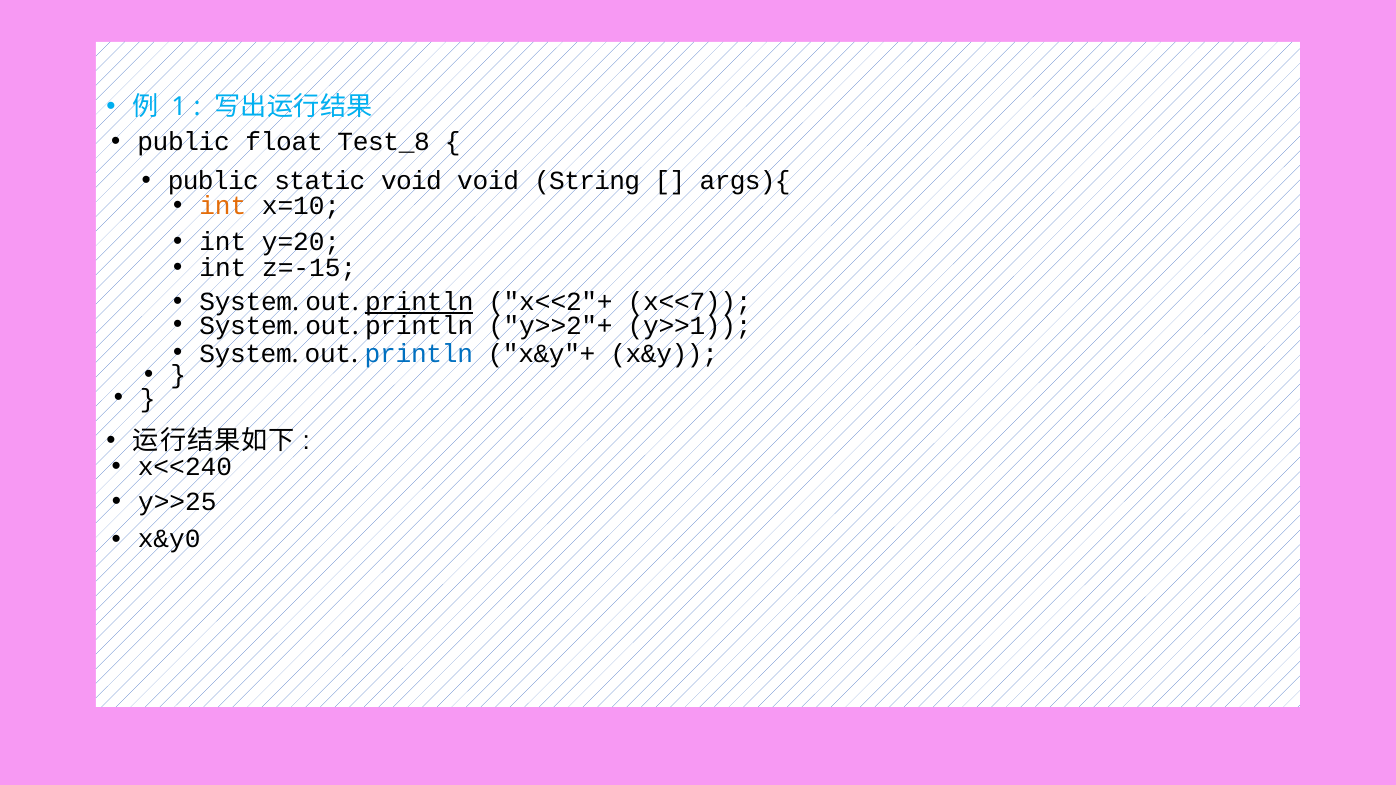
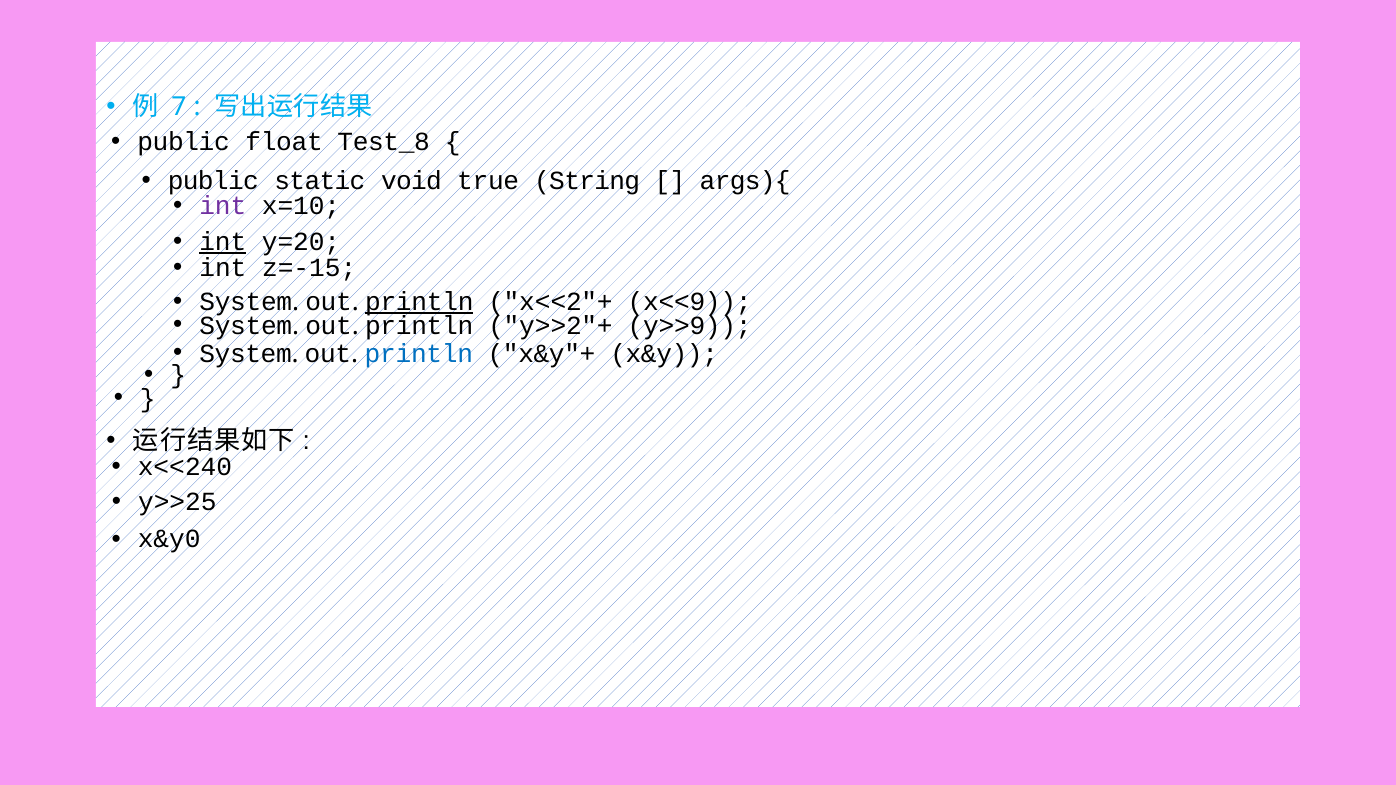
1: 1 -> 7
void void: void -> true
int at (223, 206) colour: orange -> purple
int at (223, 242) underline: none -> present
x<<7: x<<7 -> x<<9
y>>1: y>>1 -> y>>9
